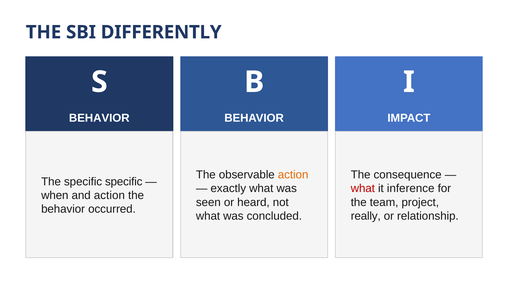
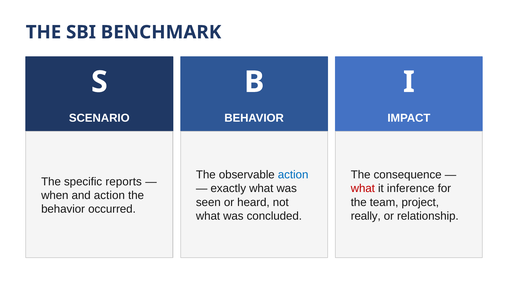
DIFFERENTLY: DIFFERENTLY -> BENCHMARK
BEHAVIOR at (99, 118): BEHAVIOR -> SCENARIO
action at (293, 175) colour: orange -> blue
specific specific: specific -> reports
